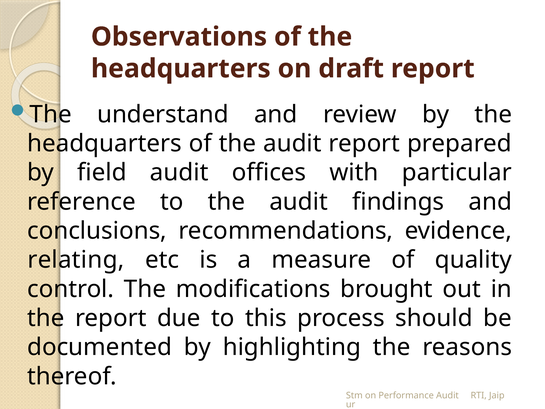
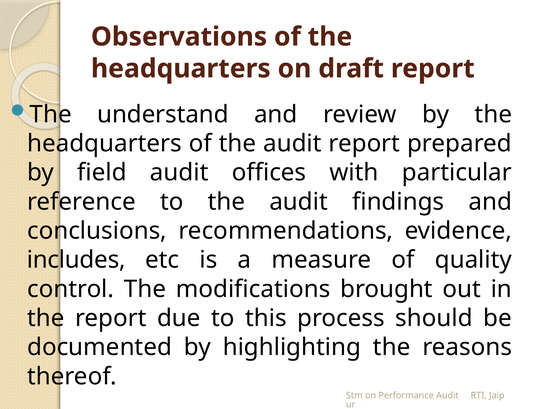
relating: relating -> includes
